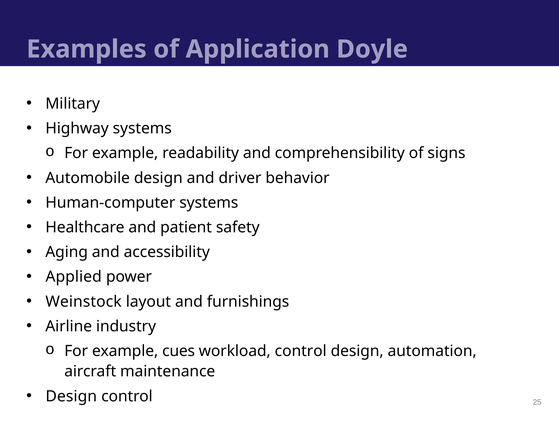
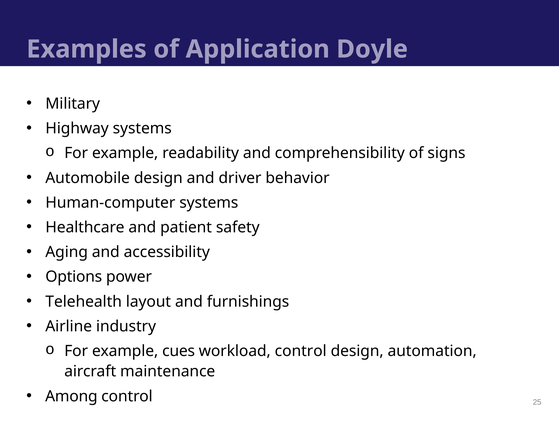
Applied: Applied -> Options
Weinstock: Weinstock -> Telehealth
Design at (71, 396): Design -> Among
